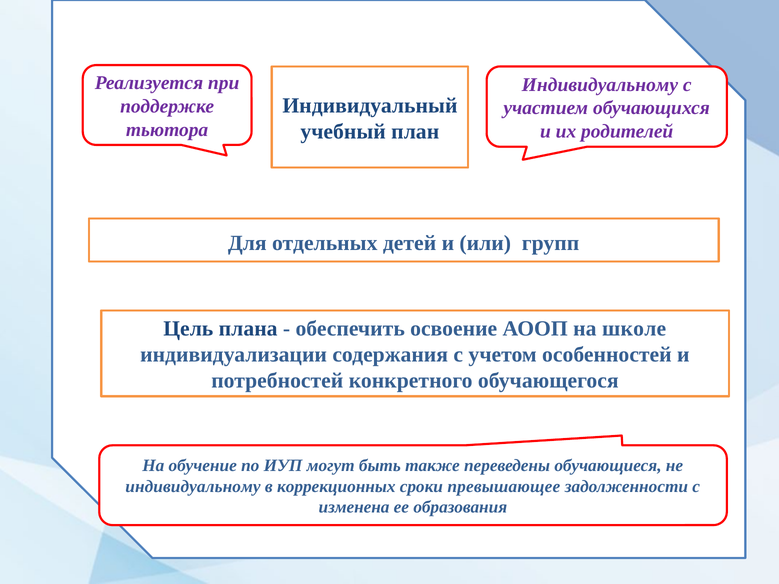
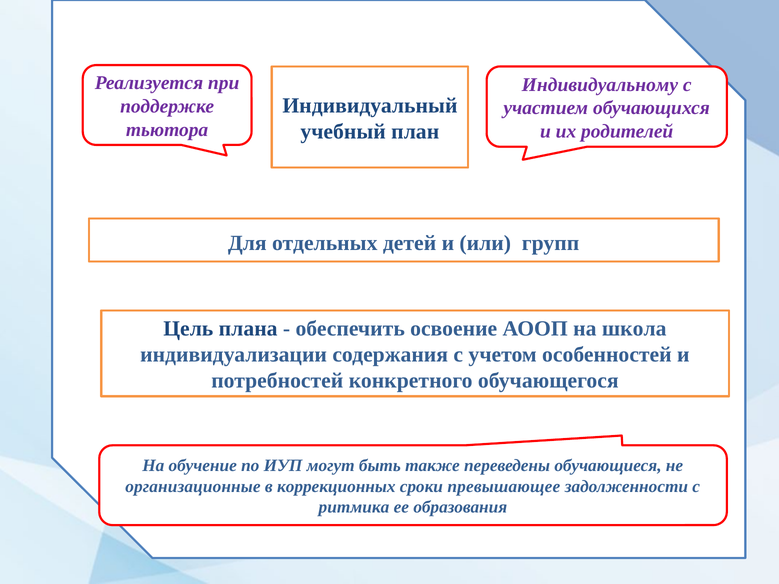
школе: школе -> школа
индивидуальному at (193, 487): индивидуальному -> организационные
изменена: изменена -> ритмика
